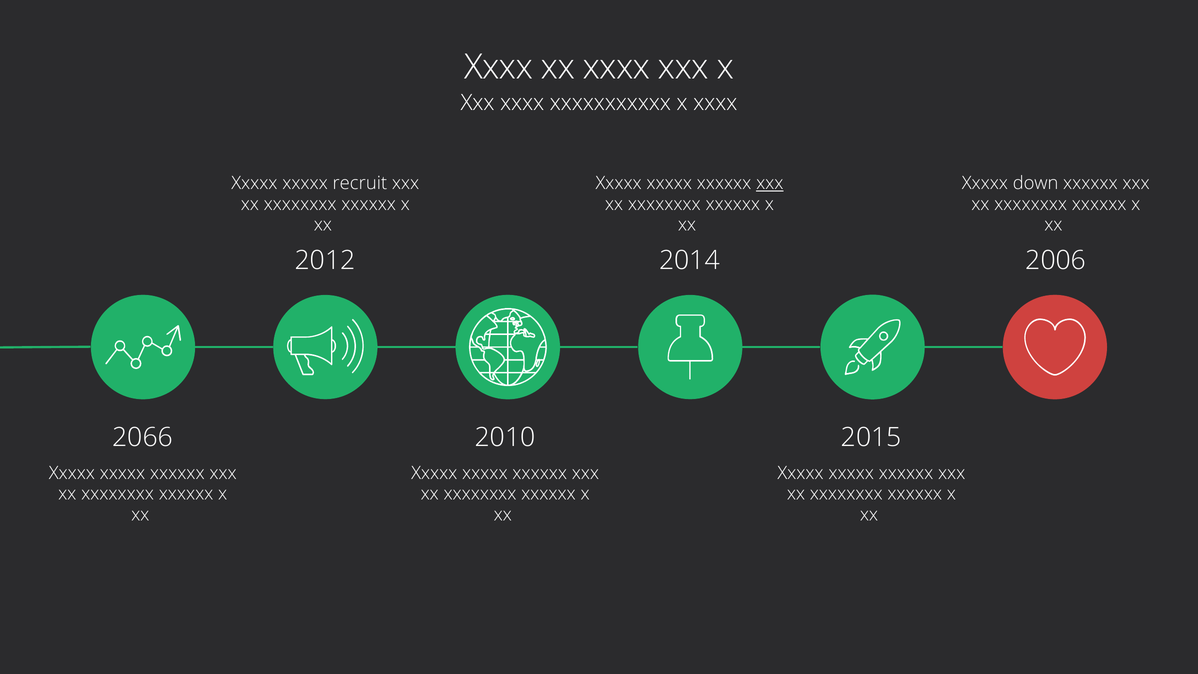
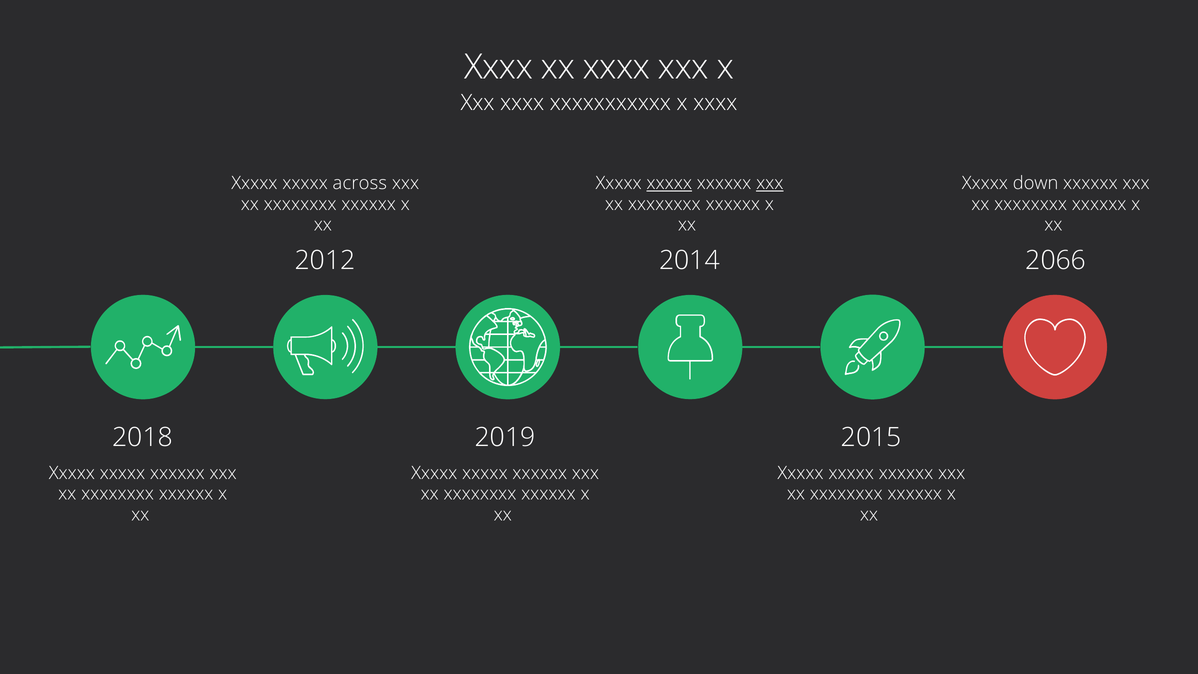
recruit: recruit -> across
xxxxx at (669, 183) underline: none -> present
2006: 2006 -> 2066
2066: 2066 -> 2018
2010: 2010 -> 2019
